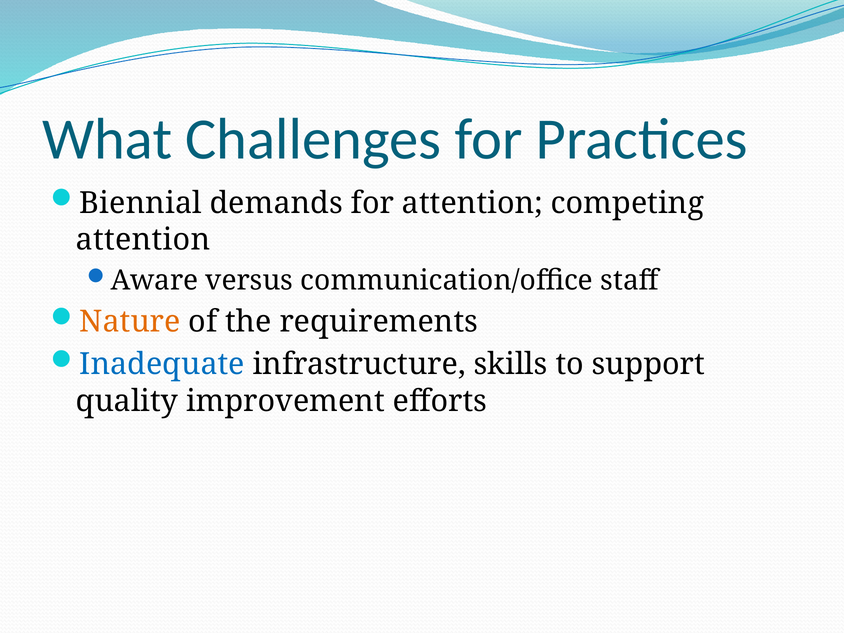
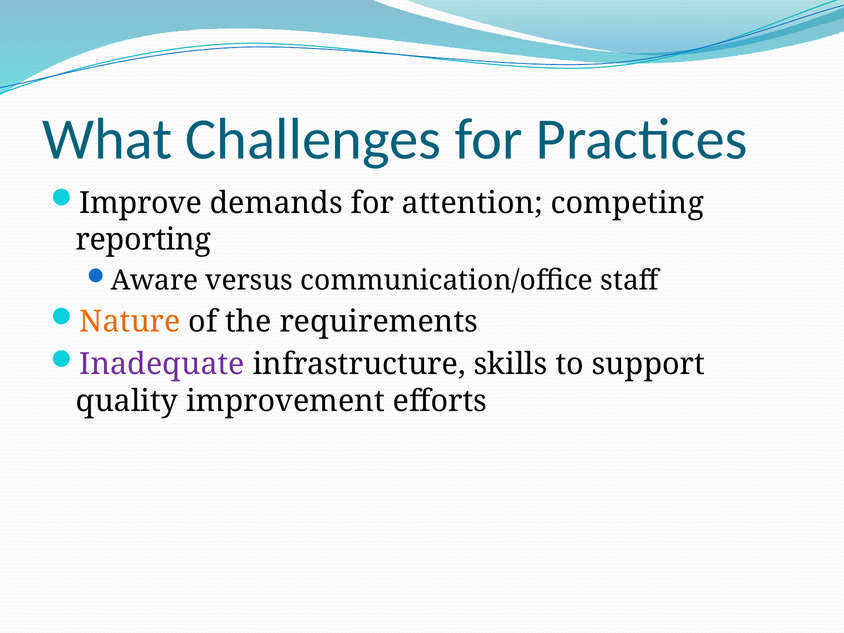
Biennial: Biennial -> Improve
attention at (143, 240): attention -> reporting
Inadequate colour: blue -> purple
